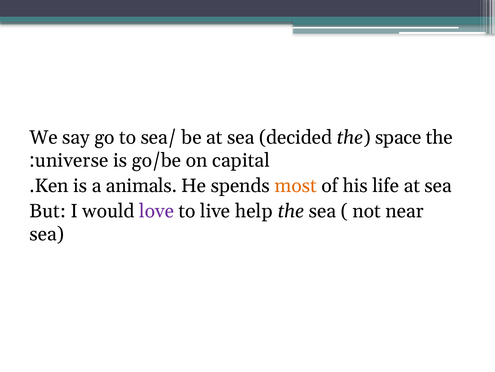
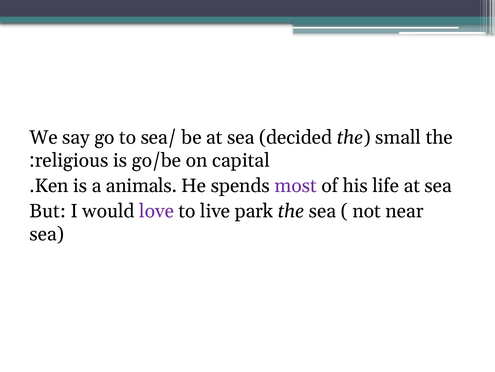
space: space -> small
universe: universe -> religious
most colour: orange -> purple
help: help -> park
